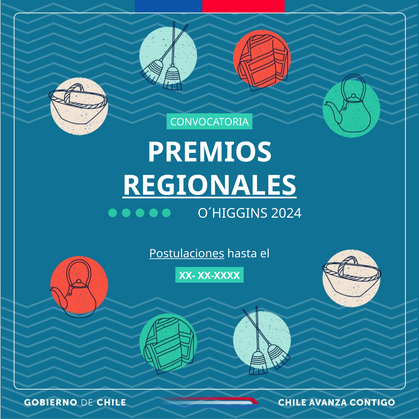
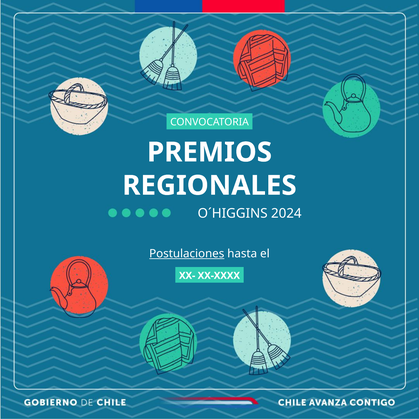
REGIONALES underline: present -> none
